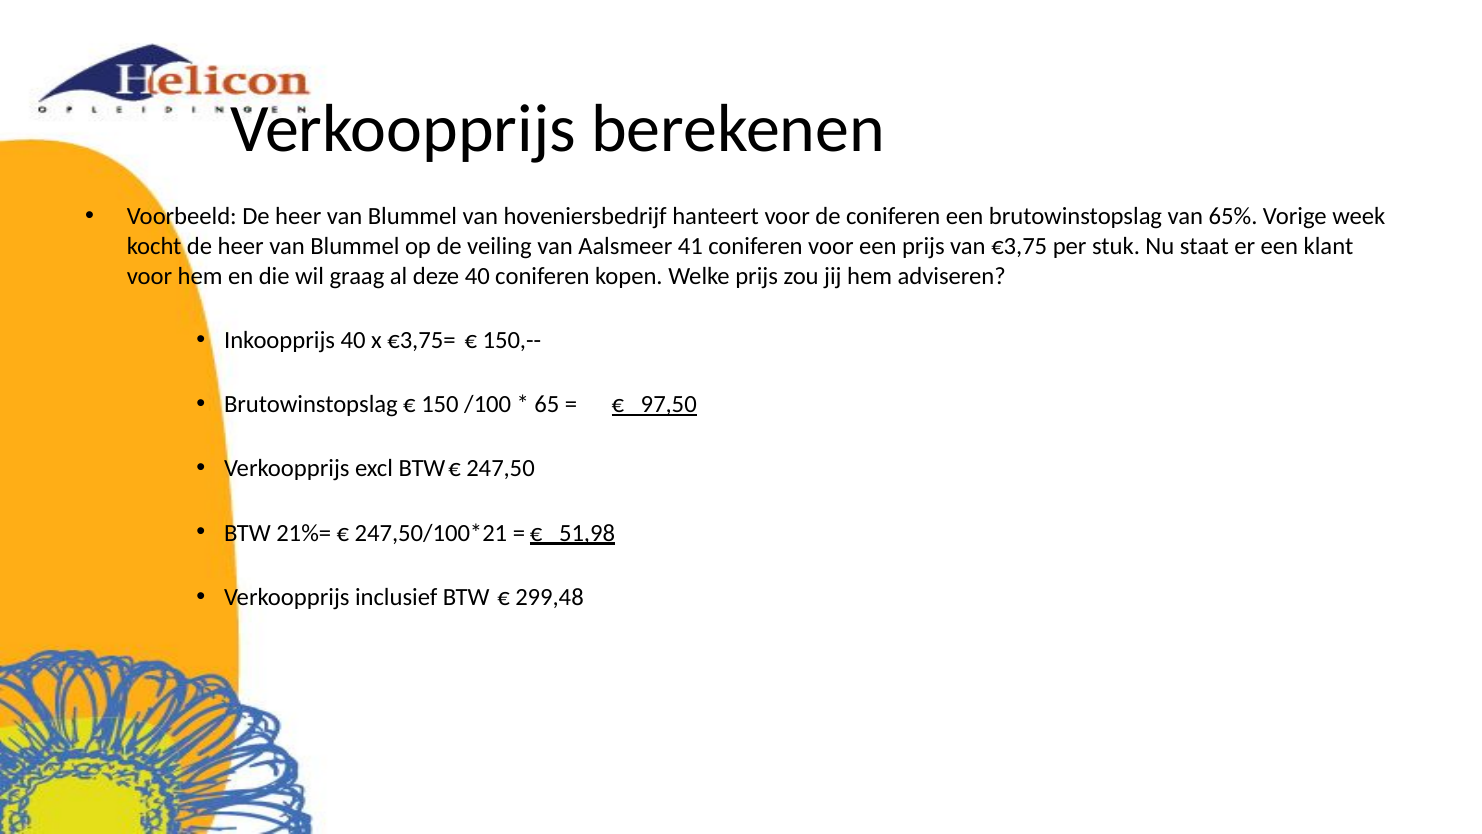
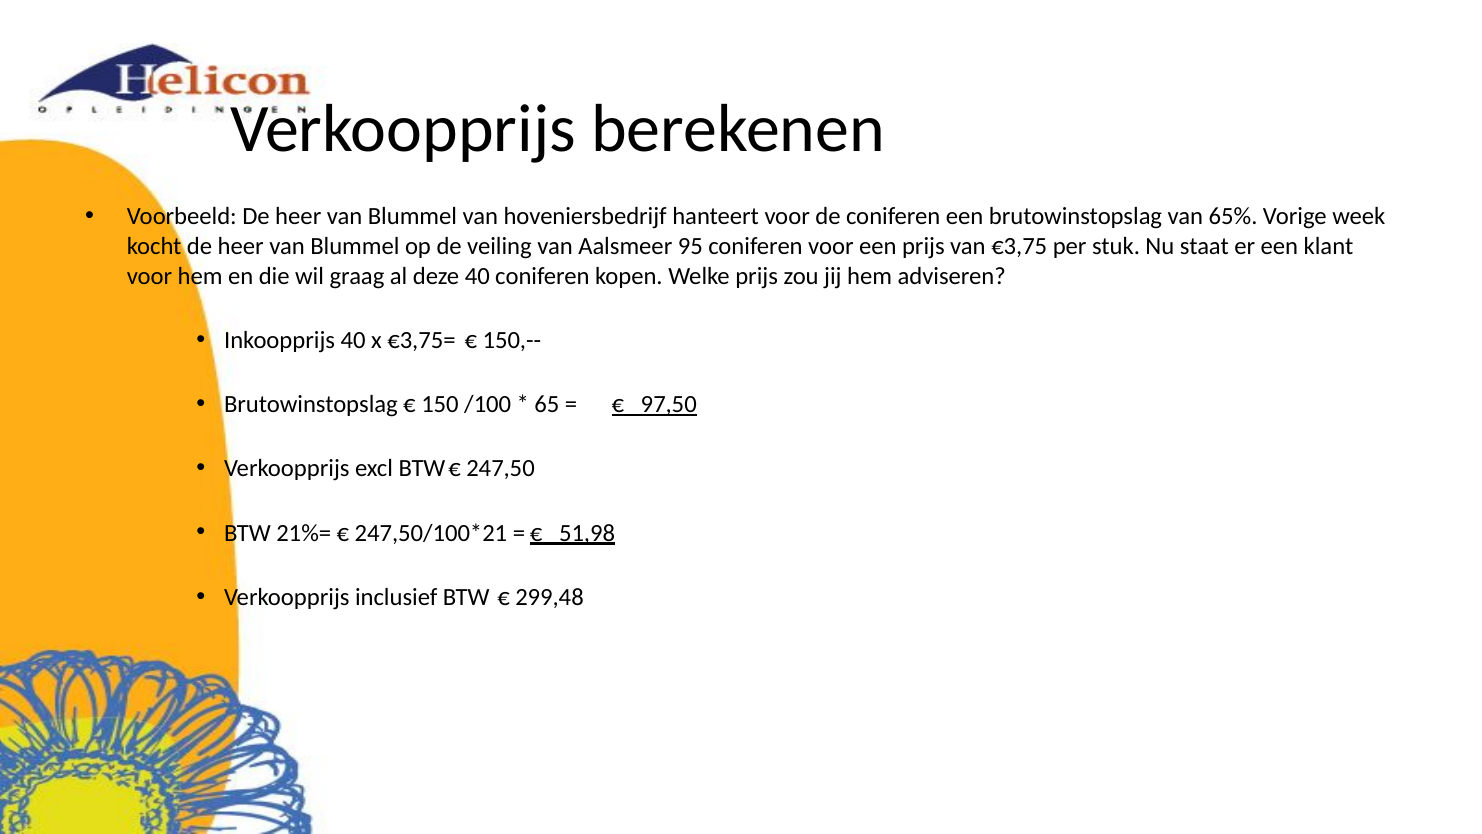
41: 41 -> 95
